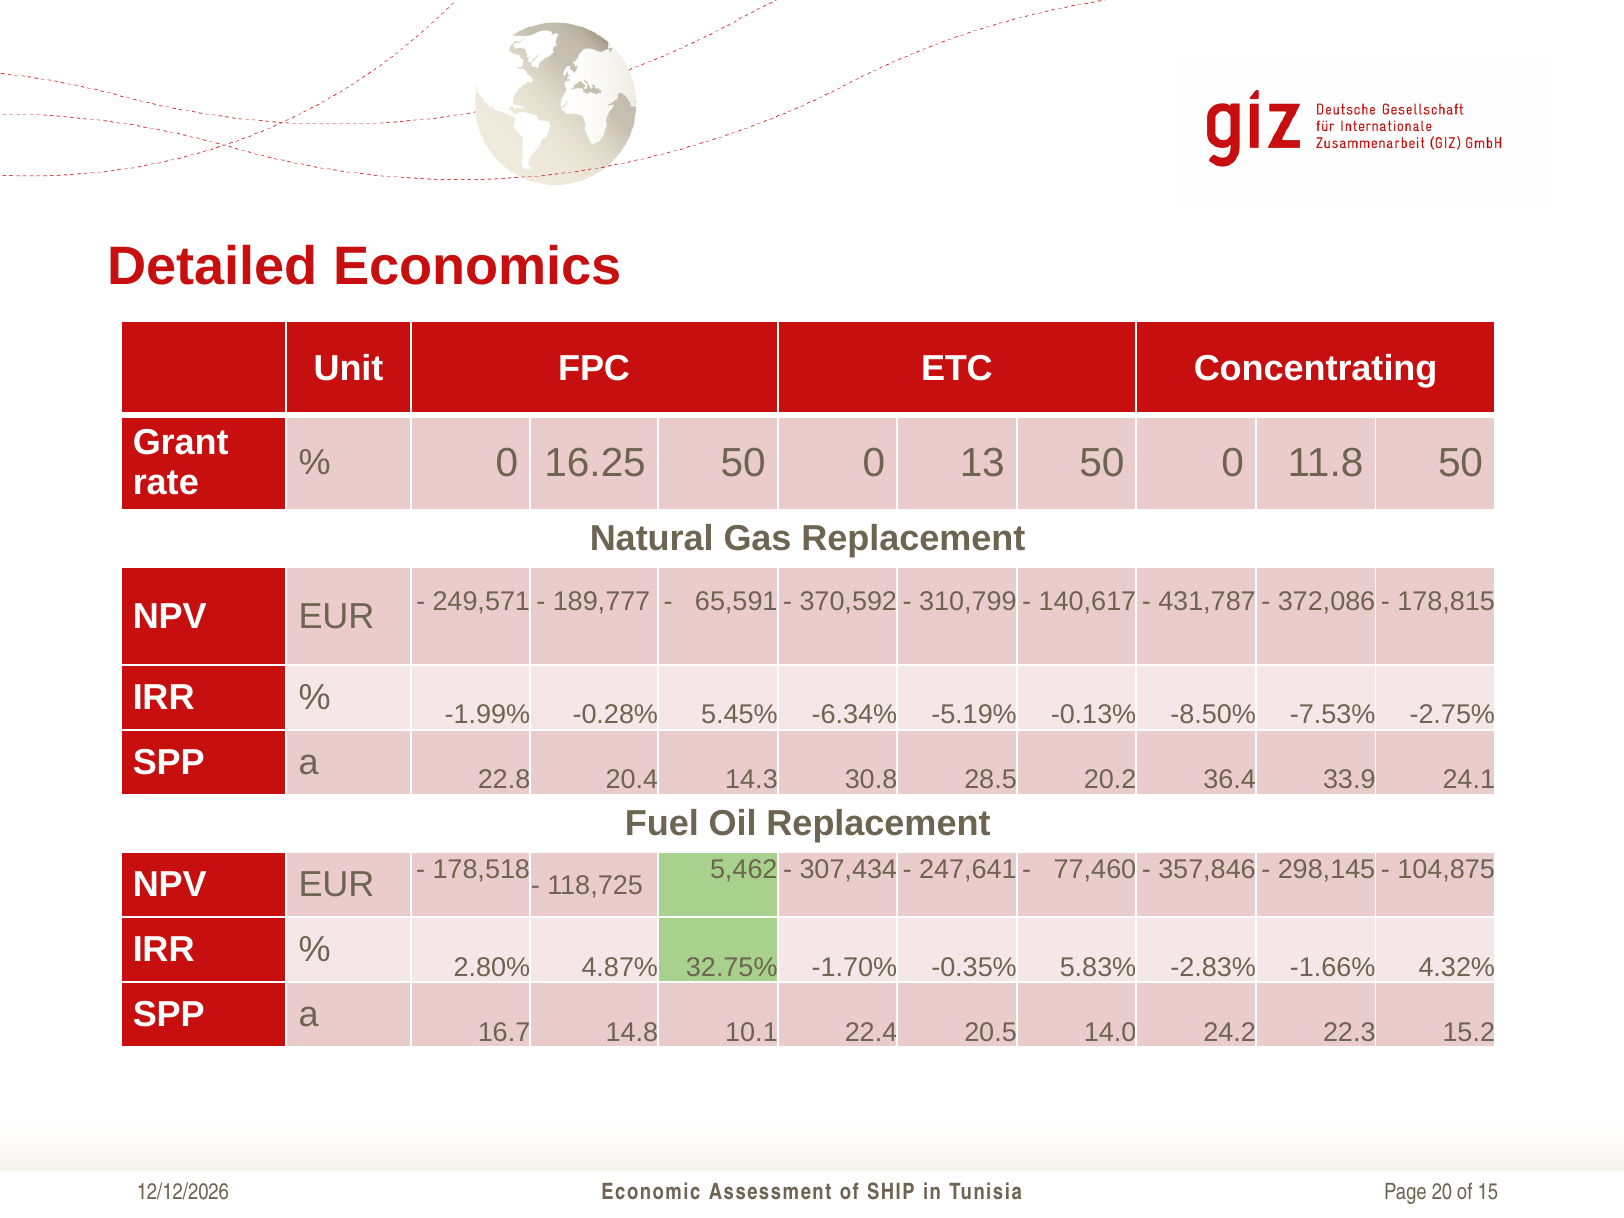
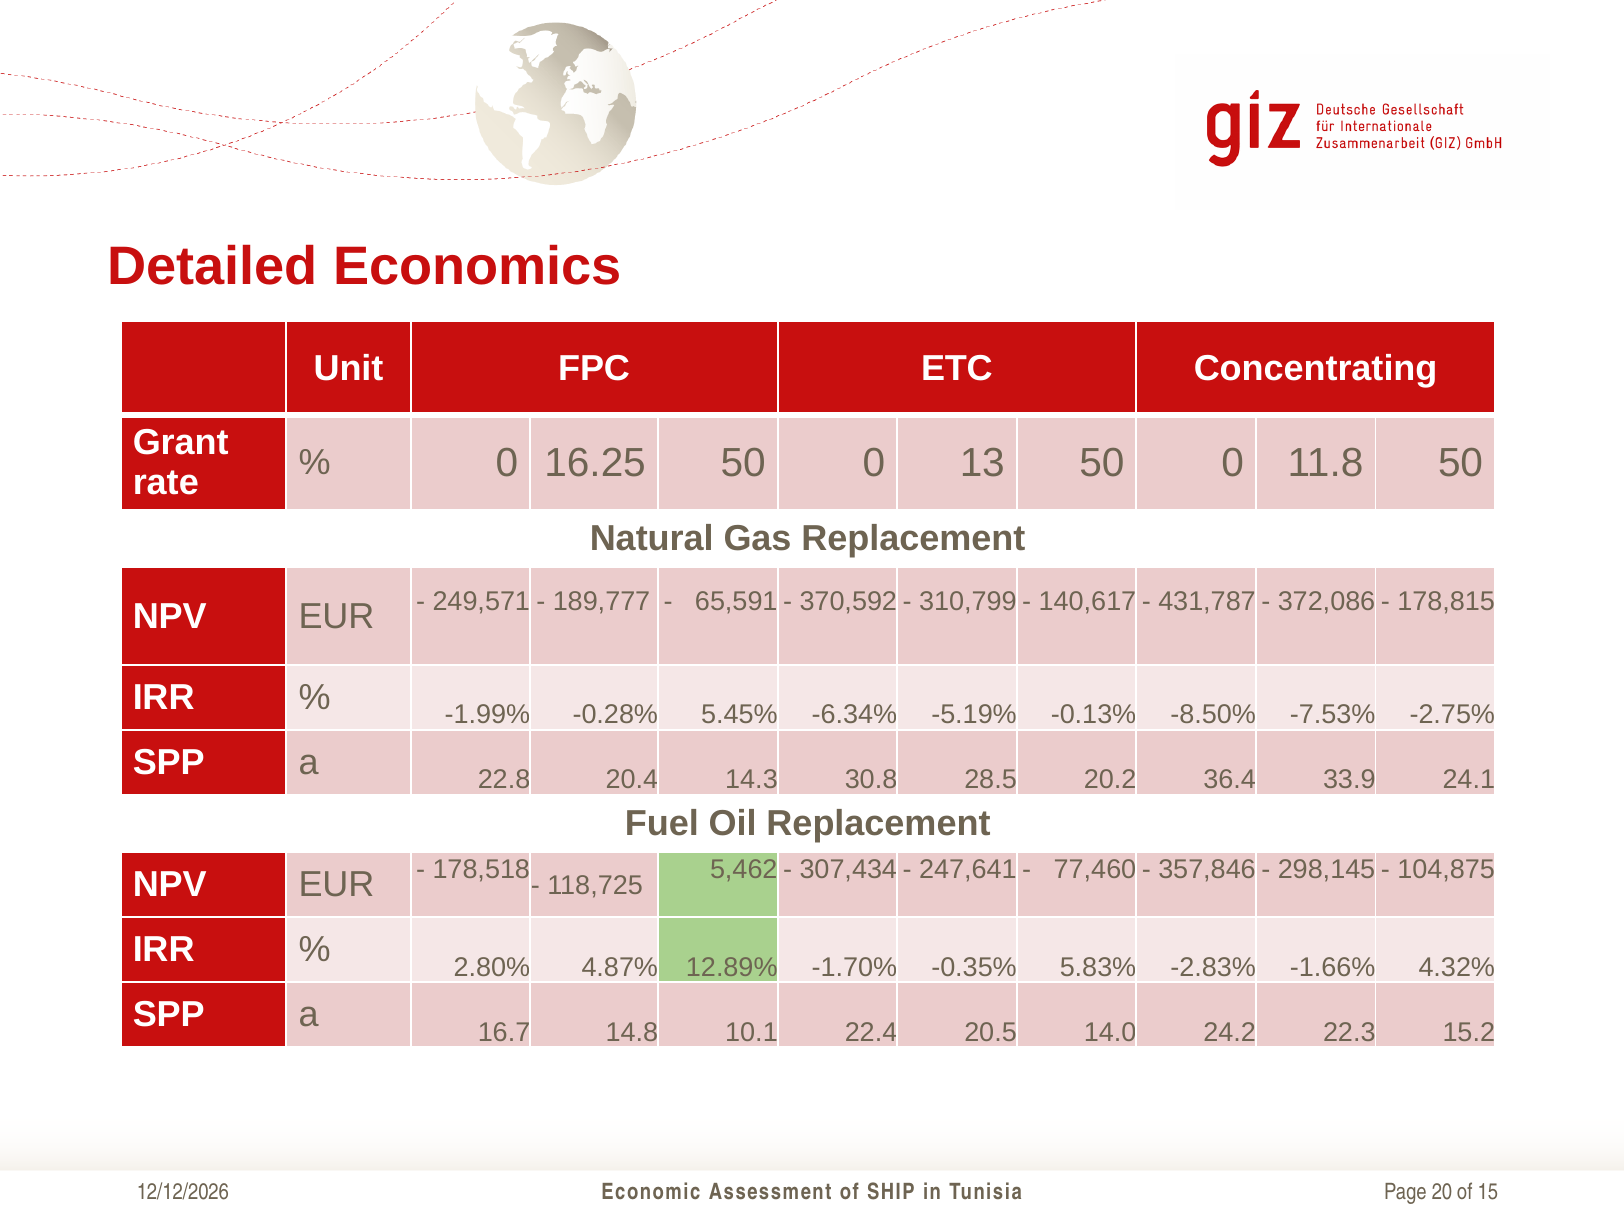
32.75%: 32.75% -> 12.89%
